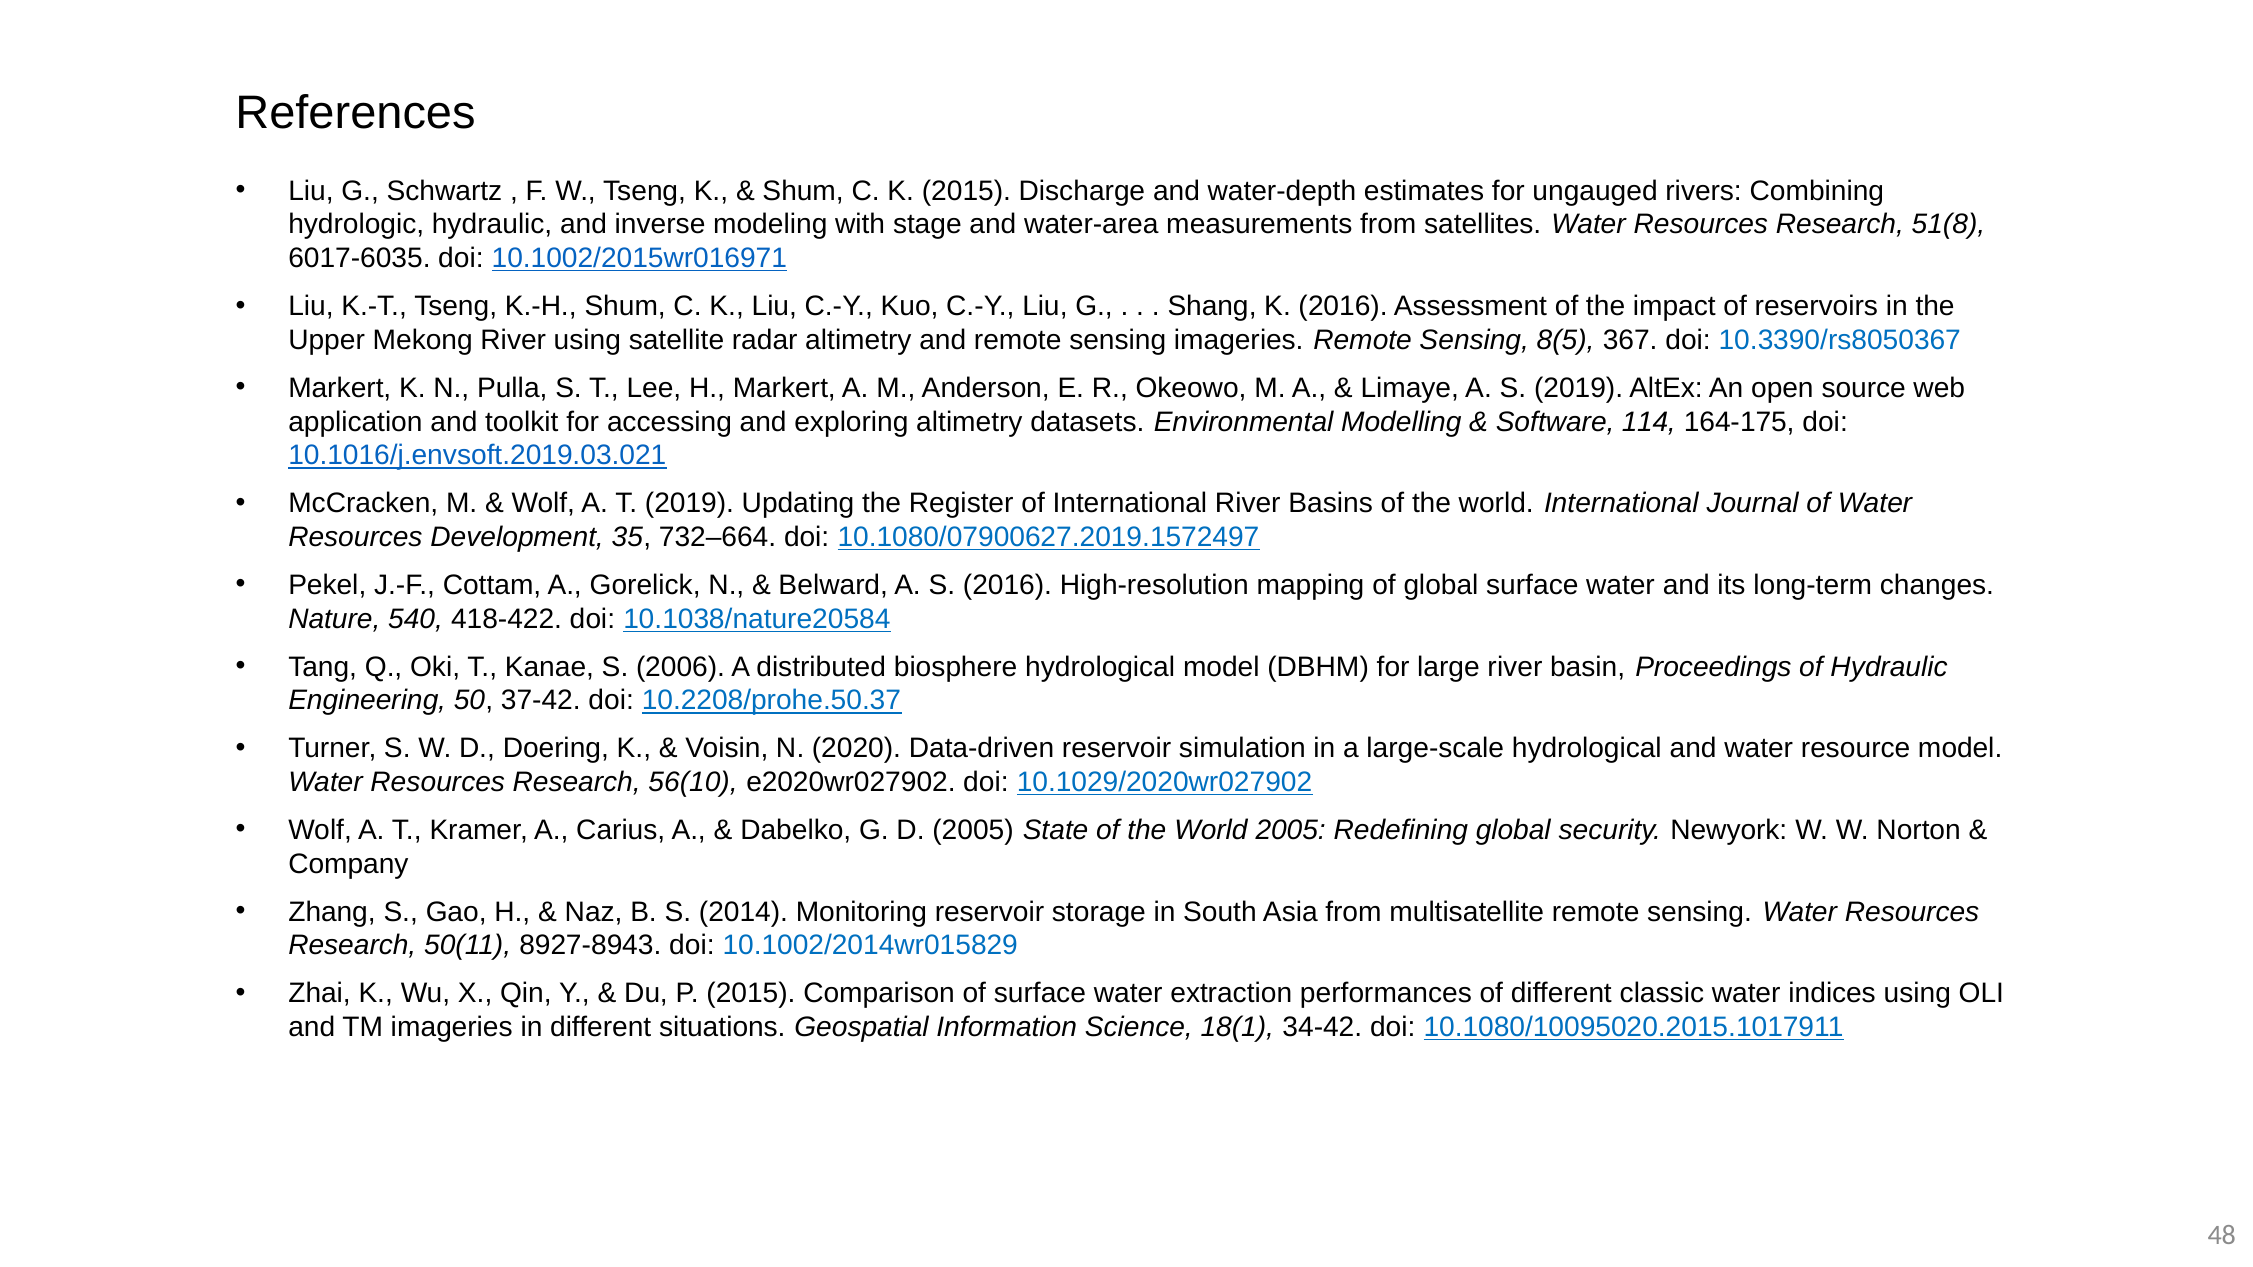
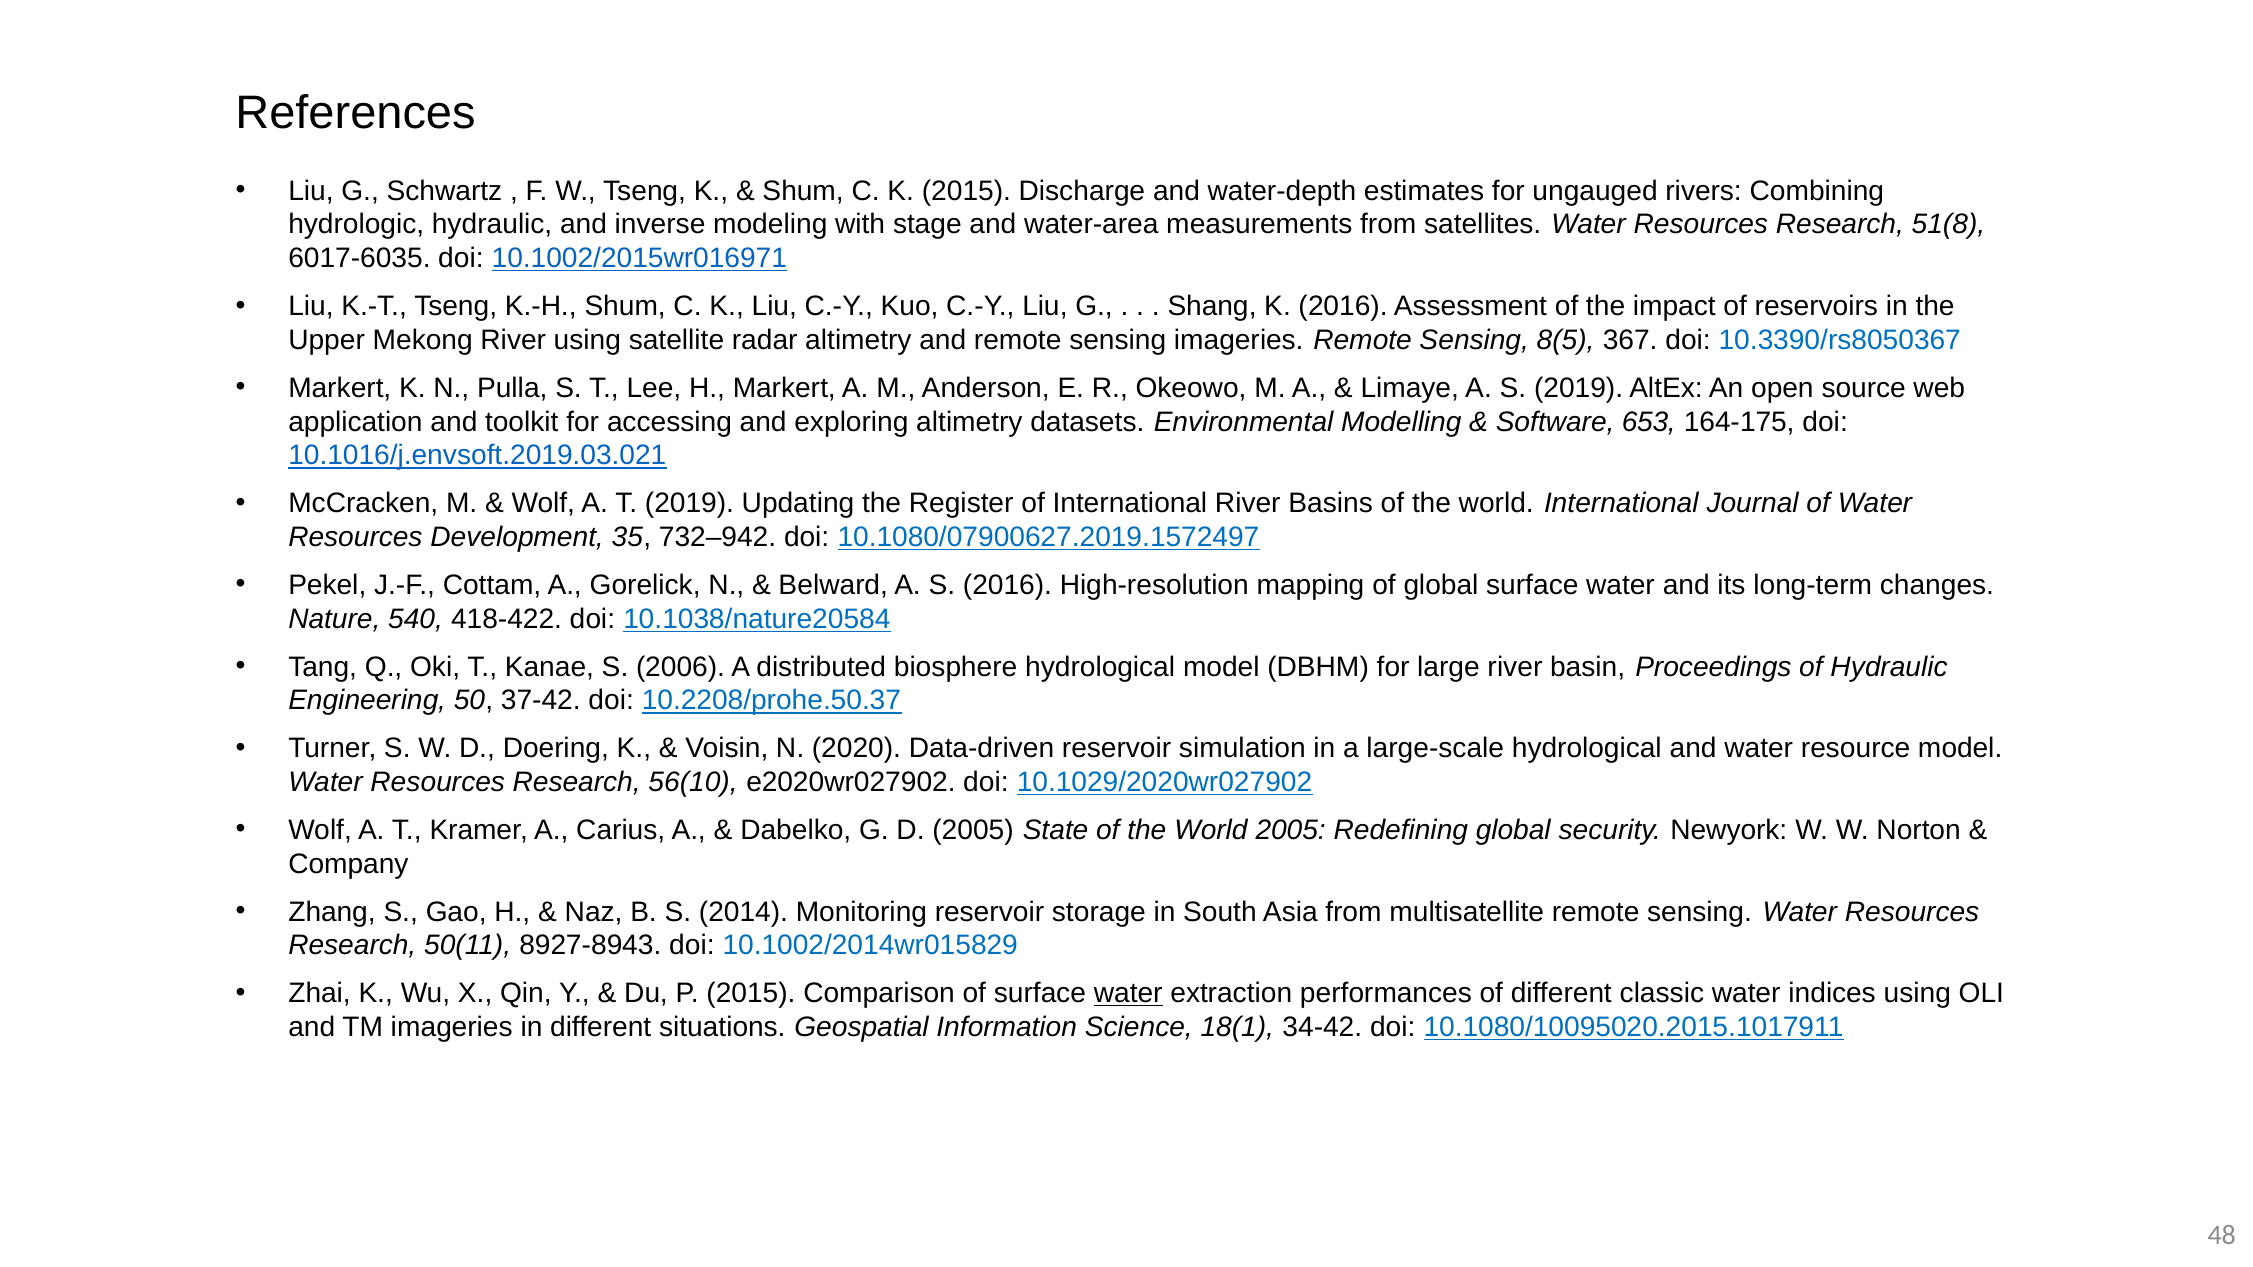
114: 114 -> 653
732–664: 732–664 -> 732–942
water at (1128, 994) underline: none -> present
